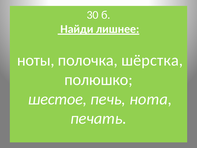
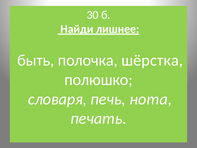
ноты: ноты -> быть
шестое: шестое -> словаря
